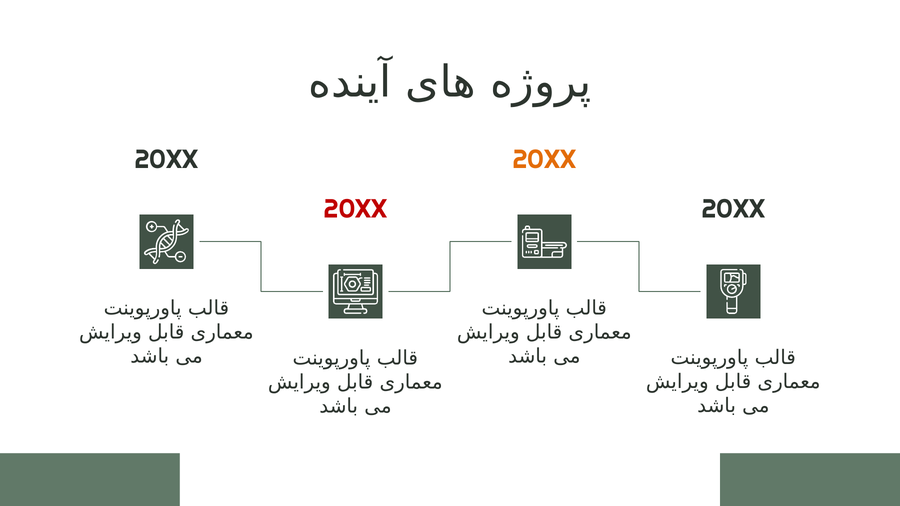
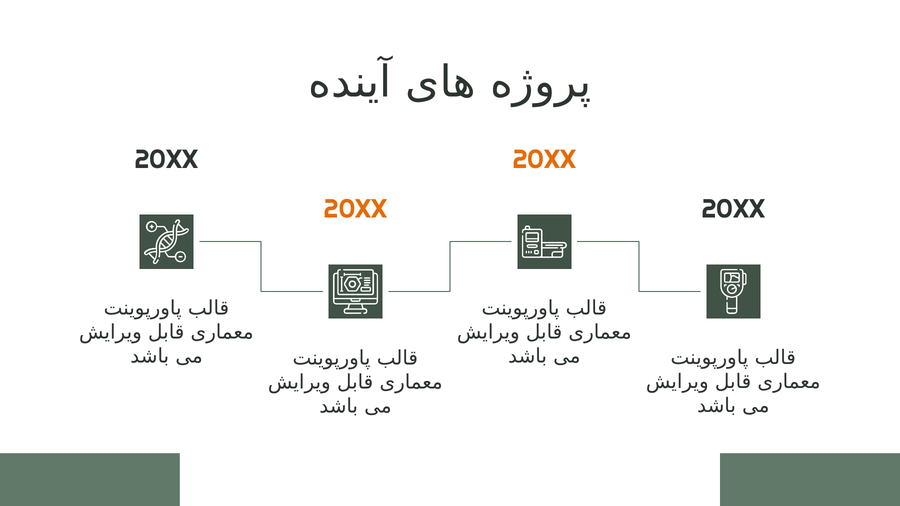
20XX at (355, 209) colour: red -> orange
